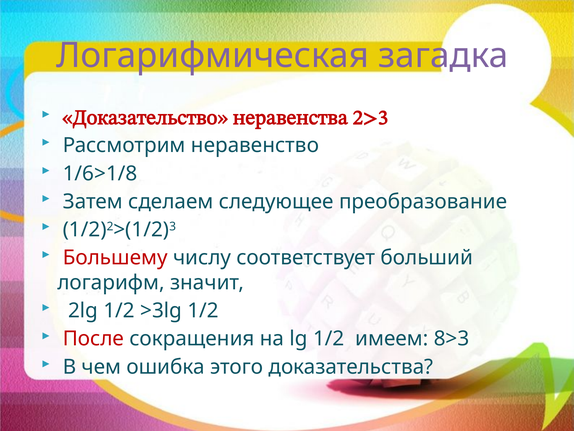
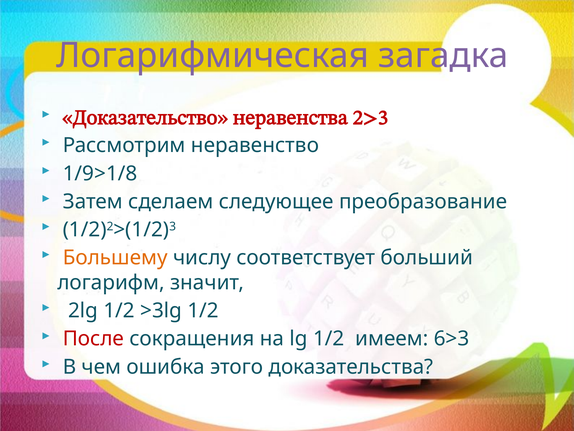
1/6>1/8: 1/6>1/8 -> 1/9>1/8
Большему colour: red -> orange
8>3: 8>3 -> 6>3
